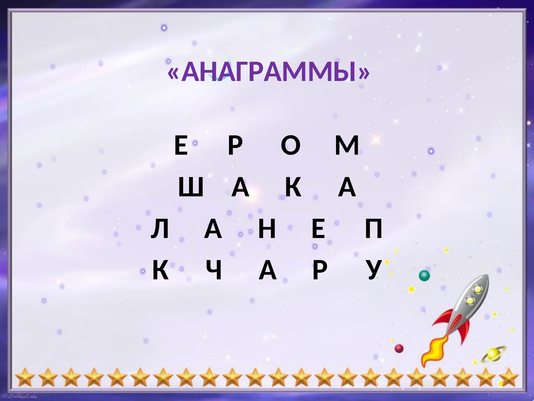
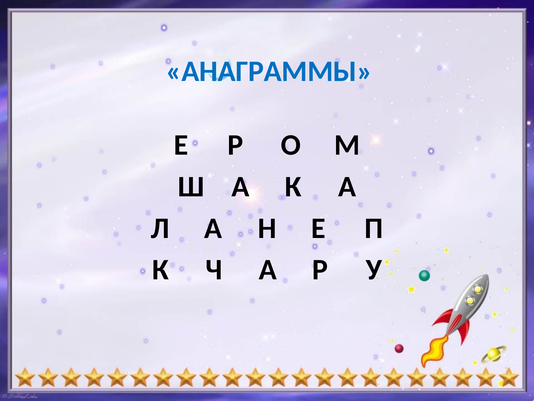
АНАГРАММЫ colour: purple -> blue
